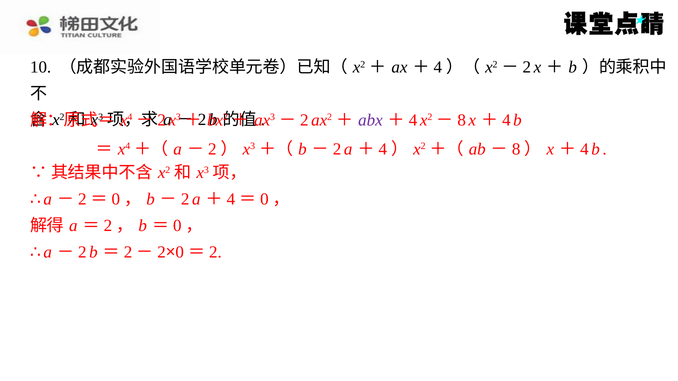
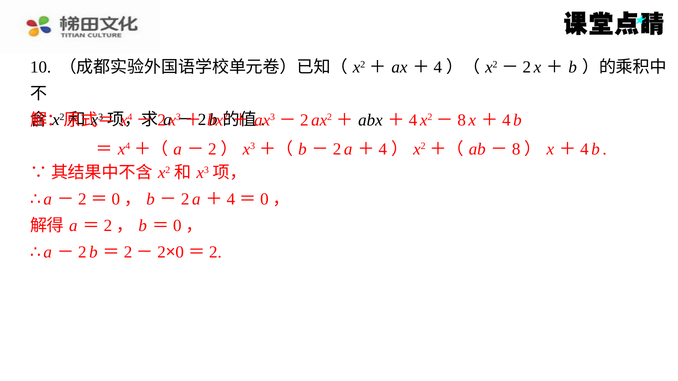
abx colour: purple -> black
